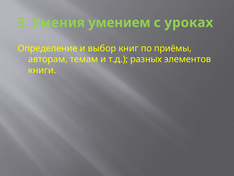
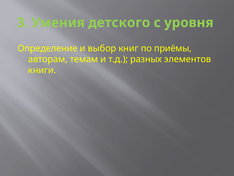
умением: умением -> детского
уроках: уроках -> уровня
